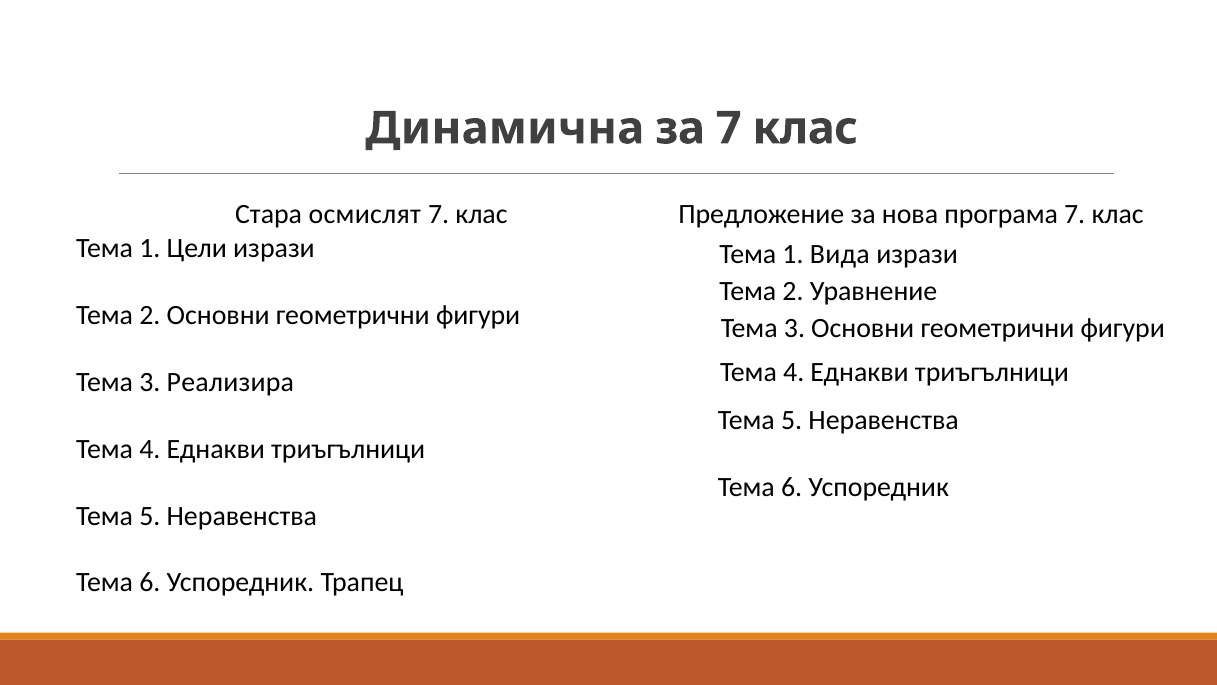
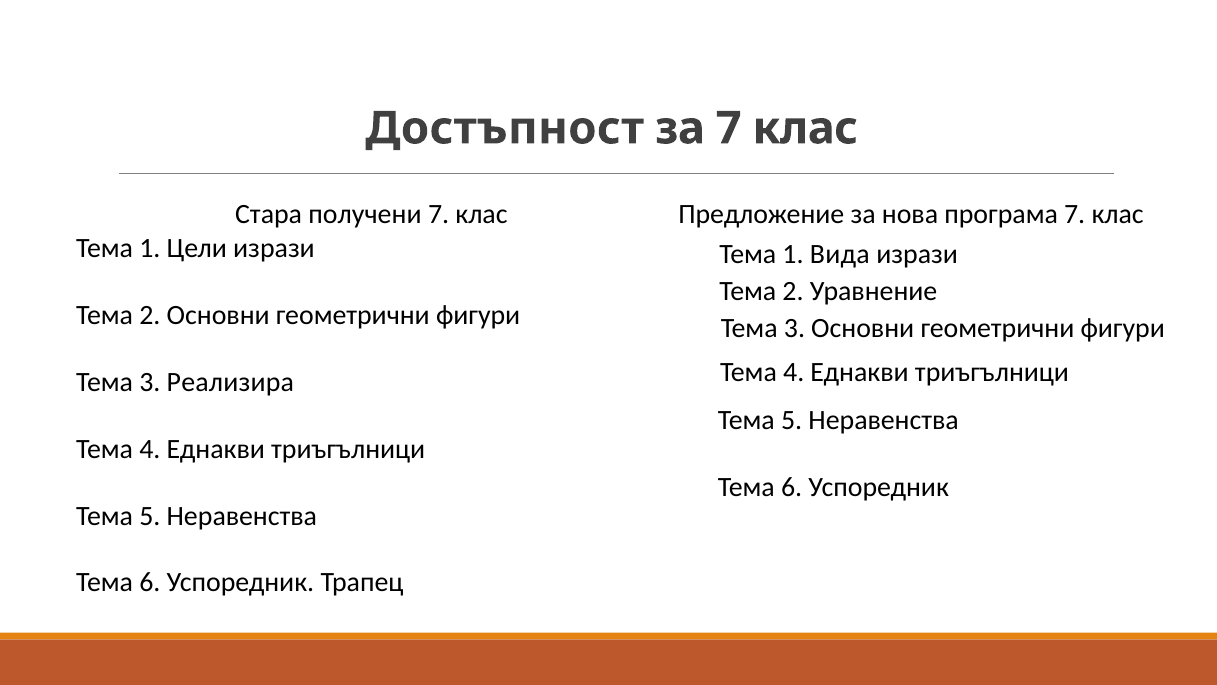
Динамична: Динамична -> Достъпност
осмислят: осмислят -> получени
